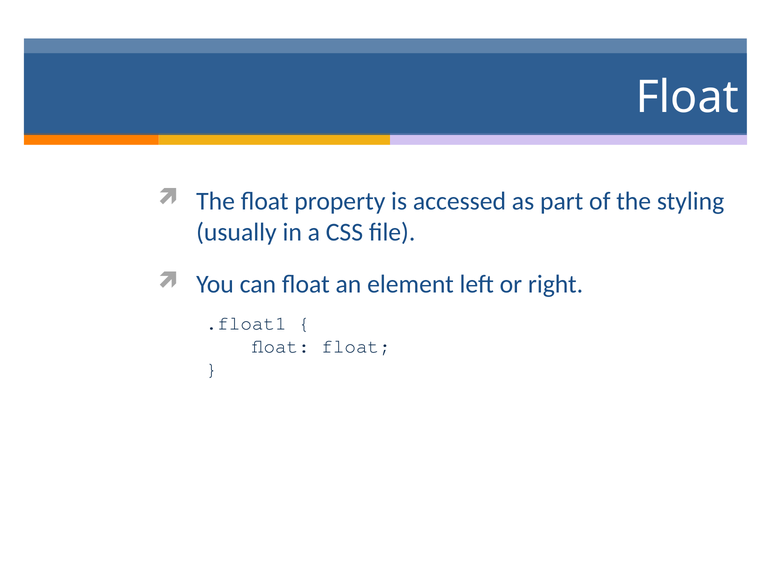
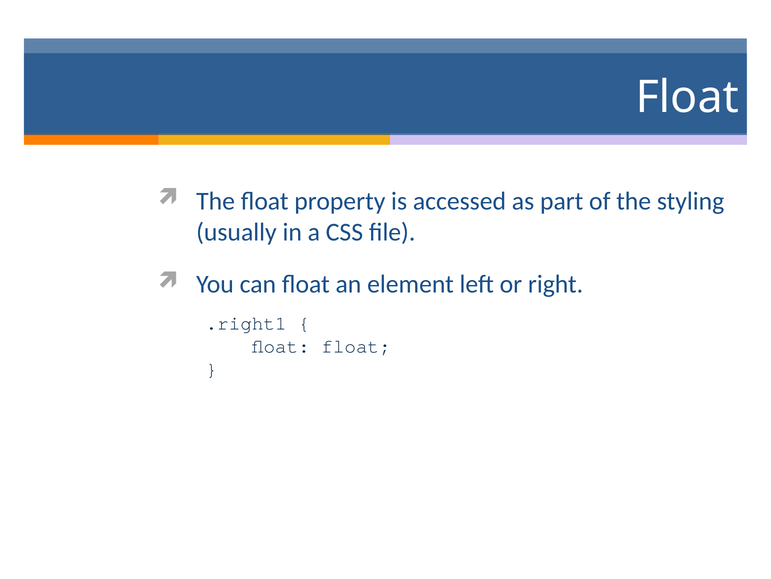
.float1: .float1 -> .right1
